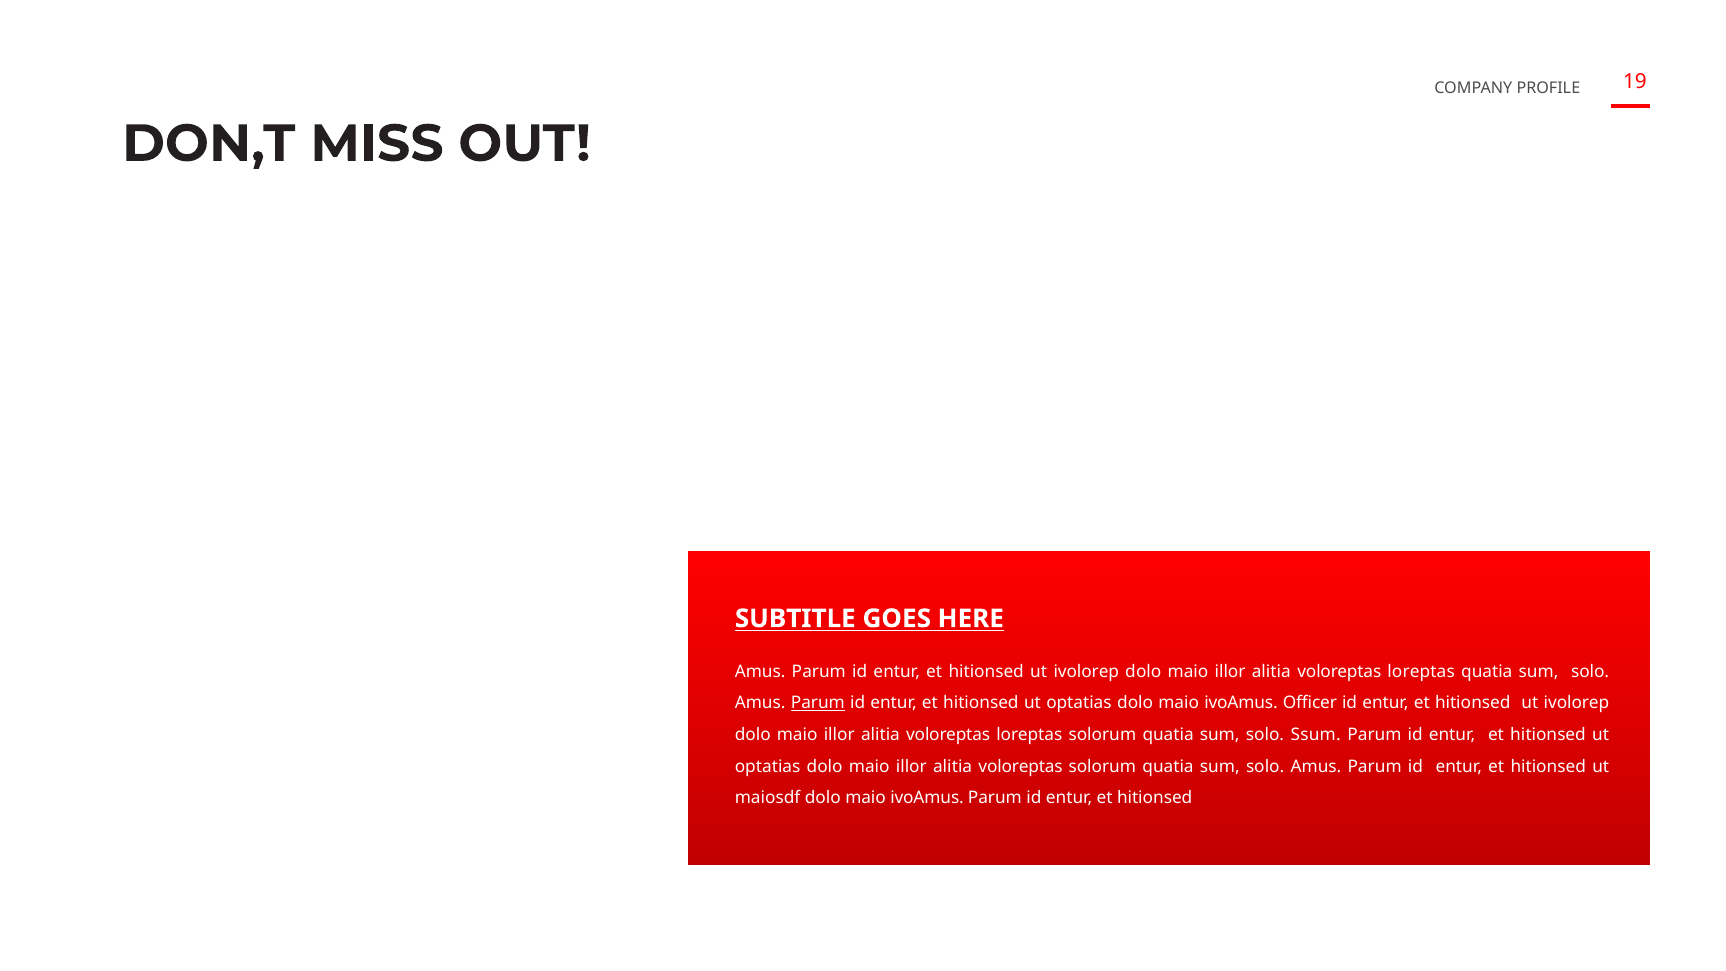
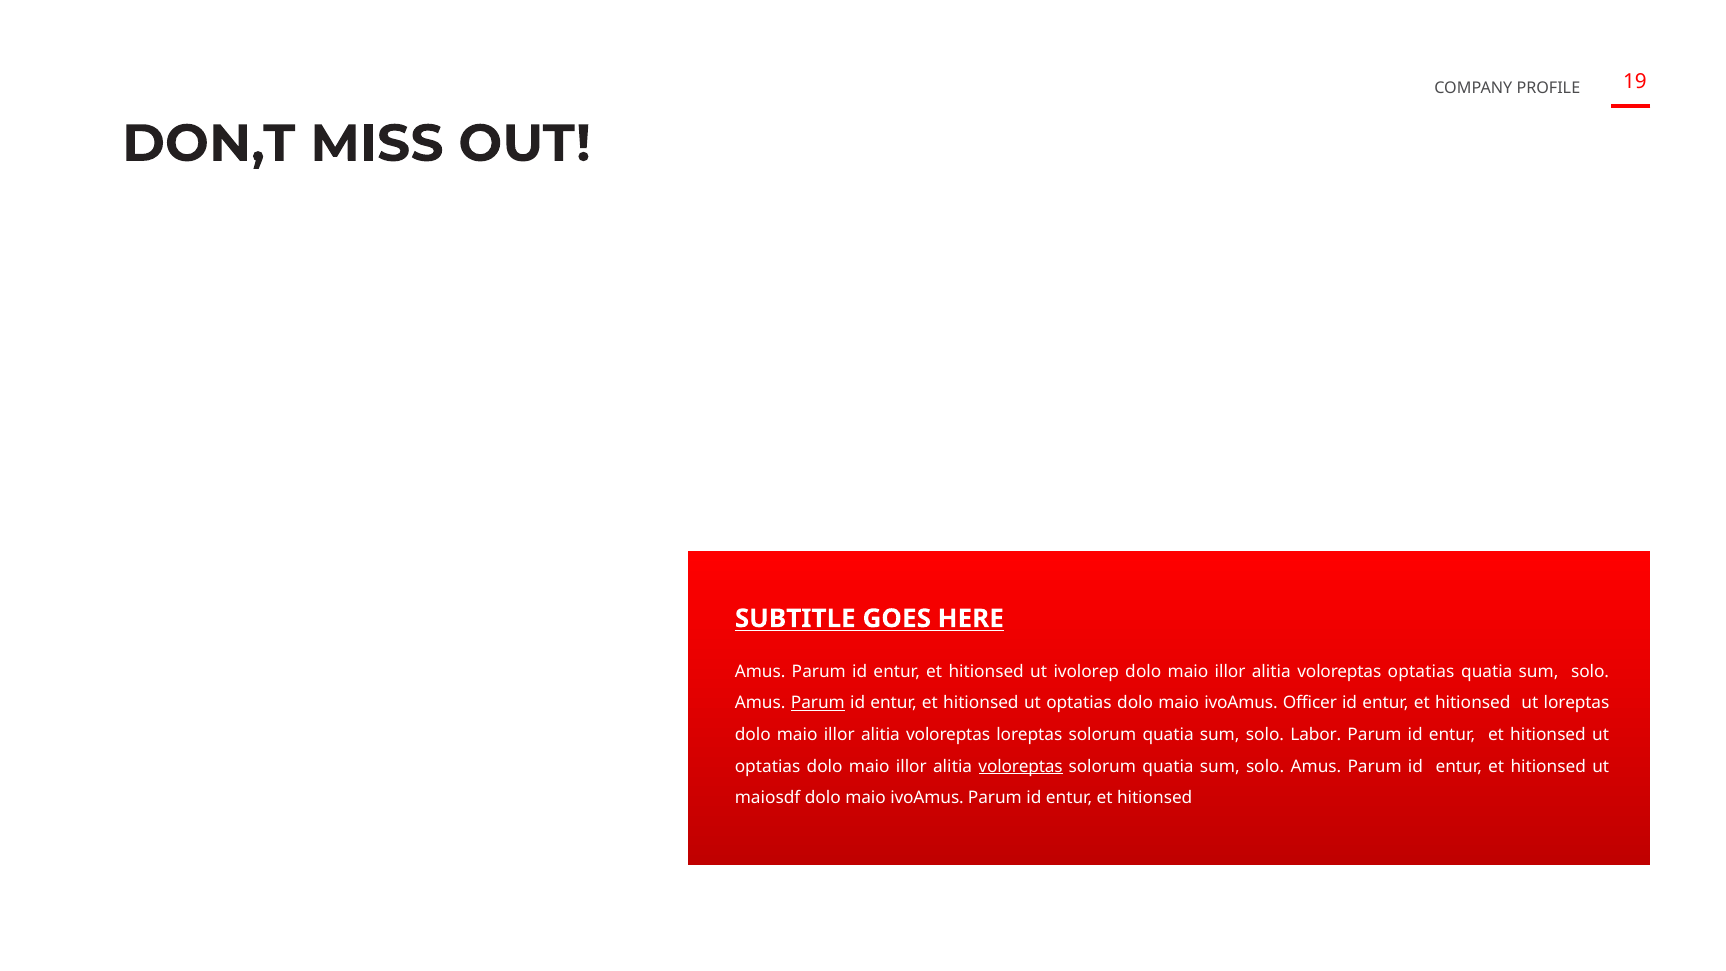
loreptas at (1421, 672): loreptas -> optatias
ivolorep at (1576, 703): ivolorep -> loreptas
Ssum: Ssum -> Labor
voloreptas at (1021, 766) underline: none -> present
